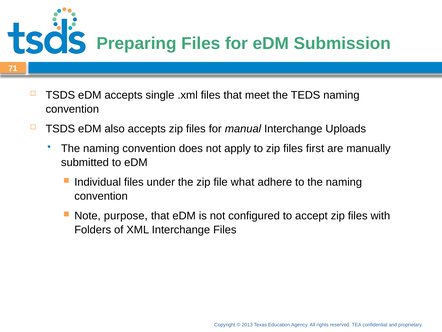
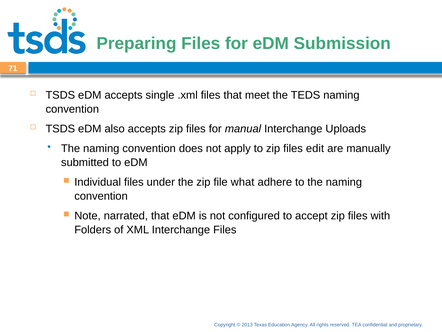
files first: first -> edit
purpose: purpose -> narrated
